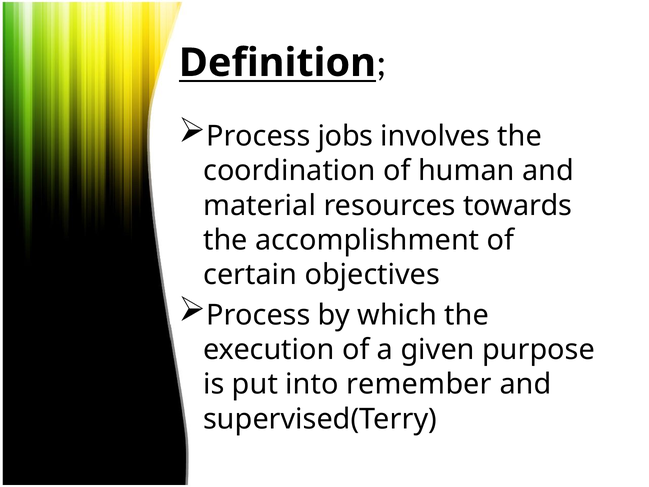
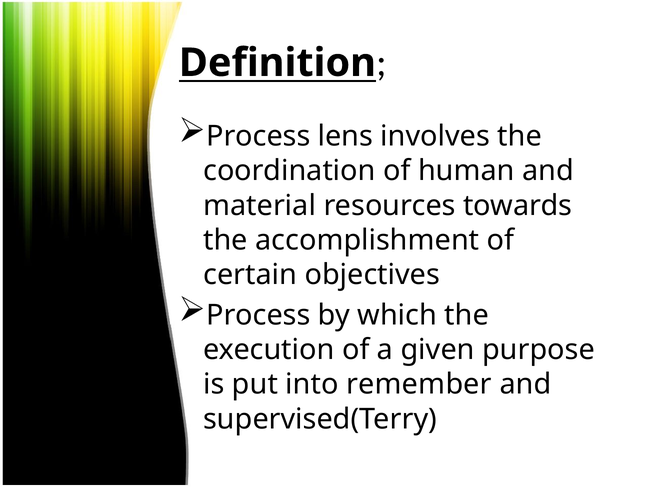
jobs: jobs -> lens
